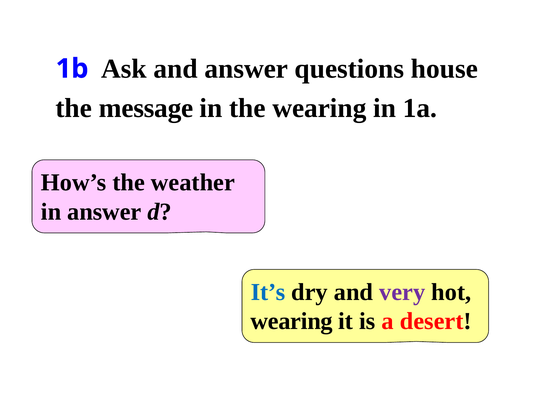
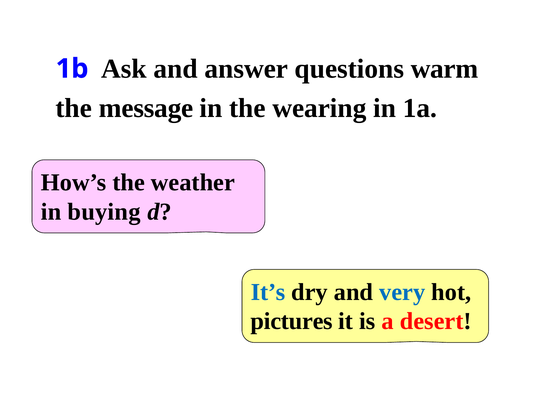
house: house -> warm
in answer: answer -> buying
very colour: purple -> blue
wearing at (292, 321): wearing -> pictures
